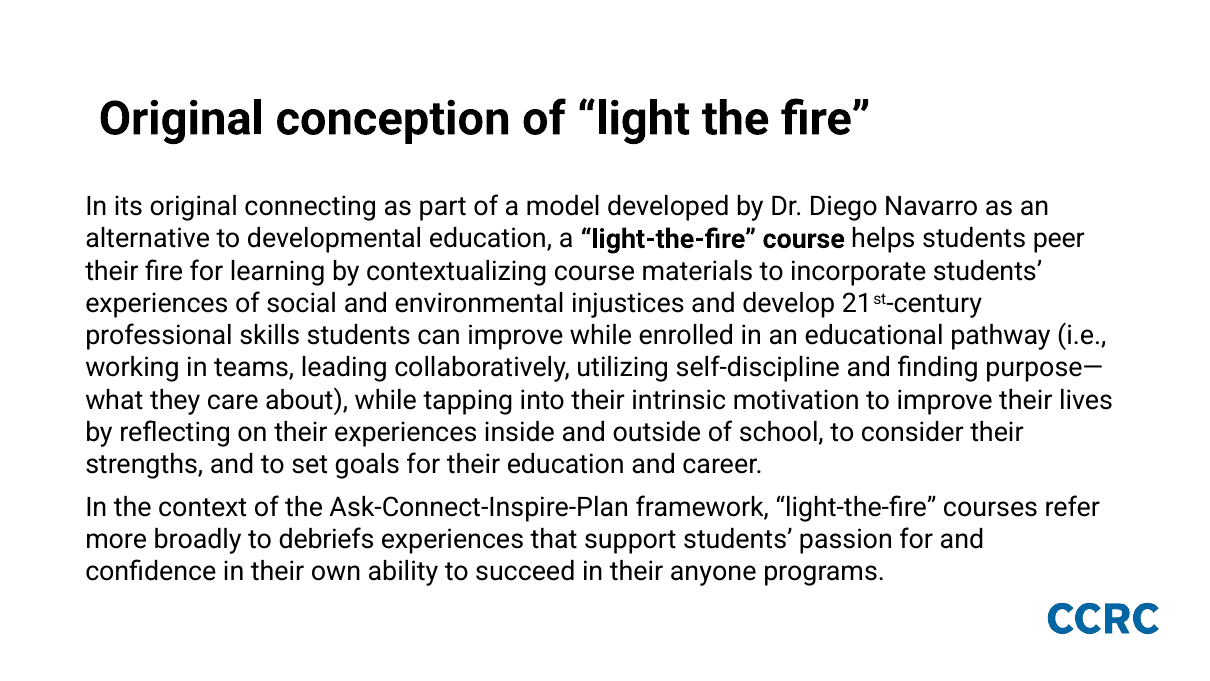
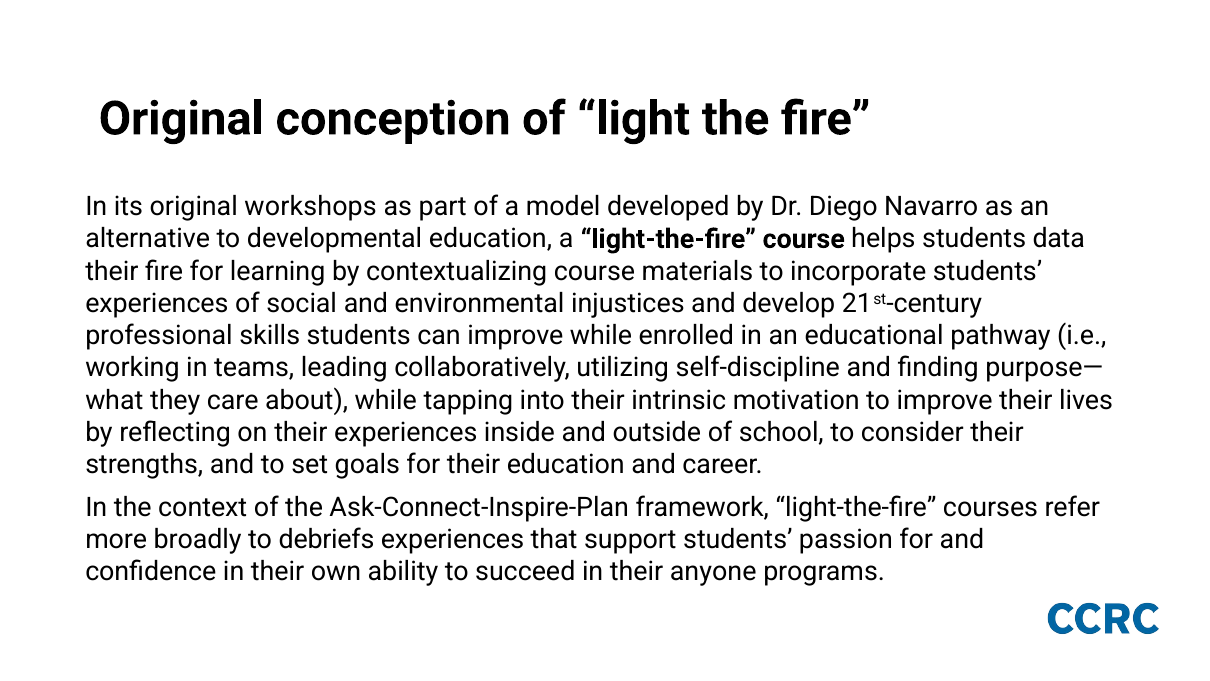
connecting: connecting -> workshops
peer: peer -> data
